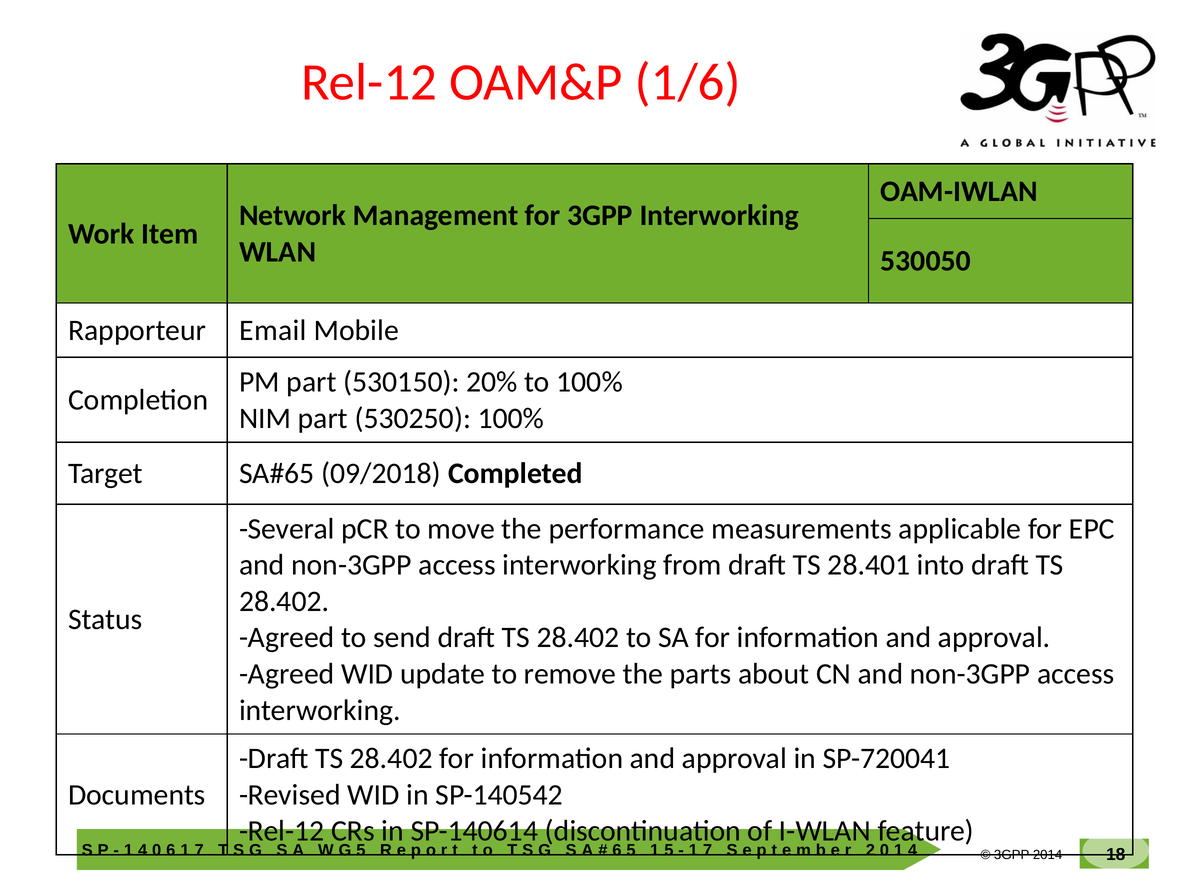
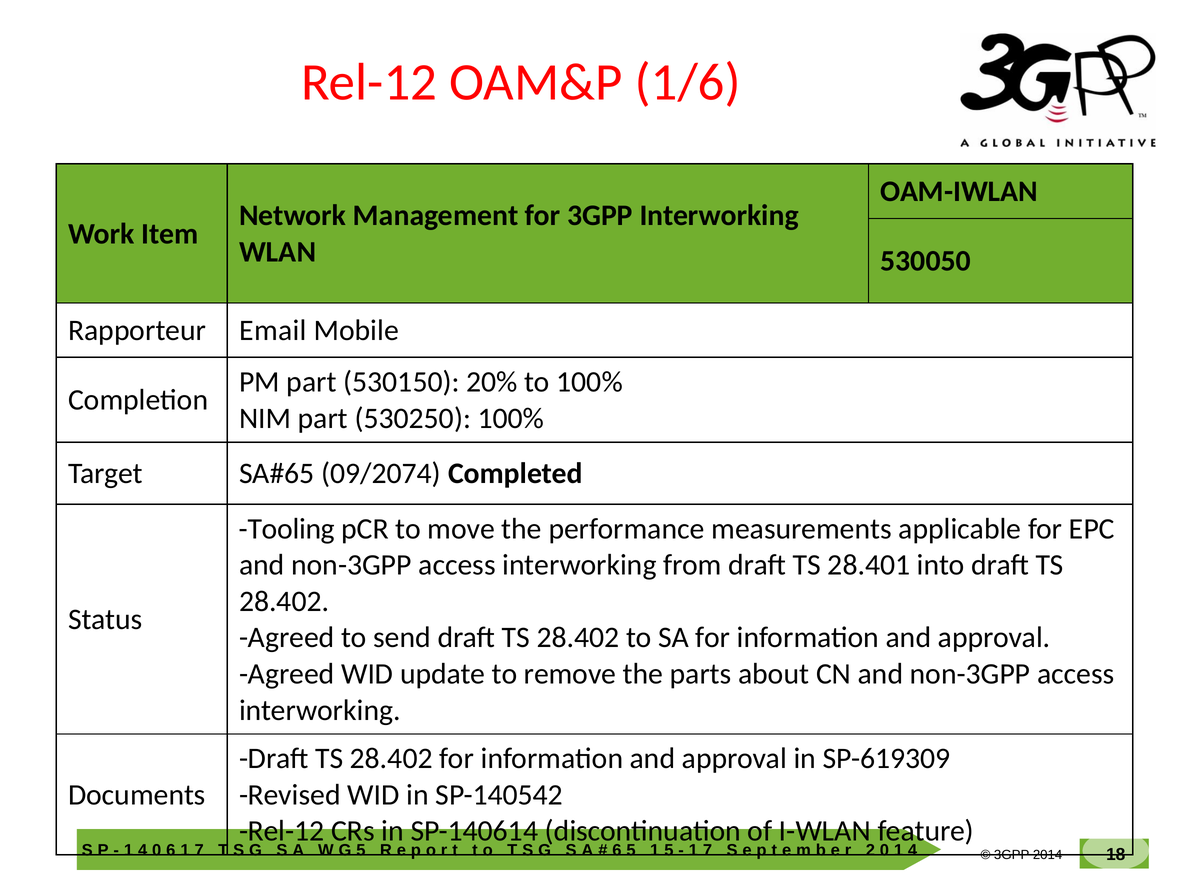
09/2018: 09/2018 -> 09/2074
Several: Several -> Tooling
SP-720041: SP-720041 -> SP-619309
